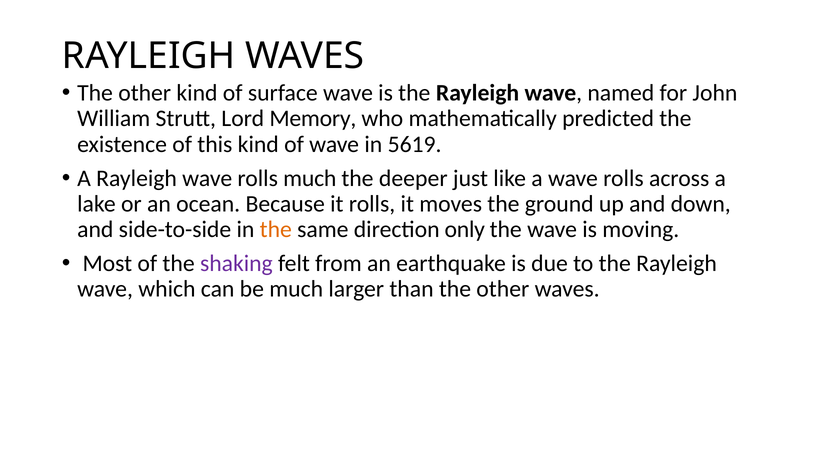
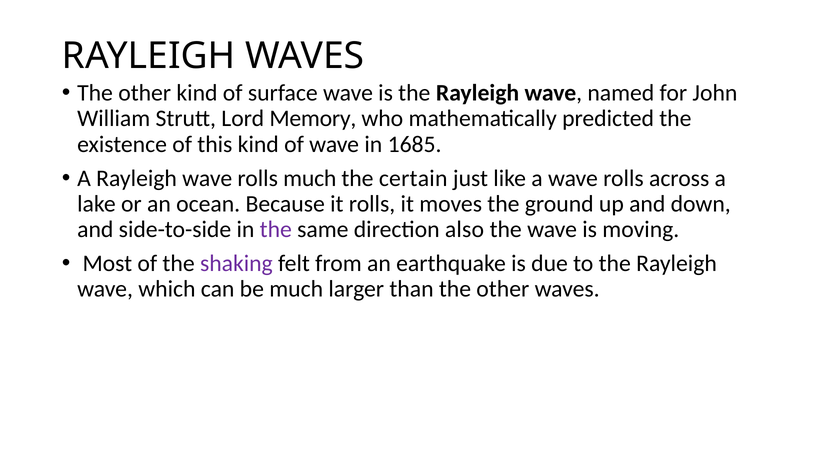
5619: 5619 -> 1685
deeper: deeper -> certain
the at (276, 230) colour: orange -> purple
only: only -> also
